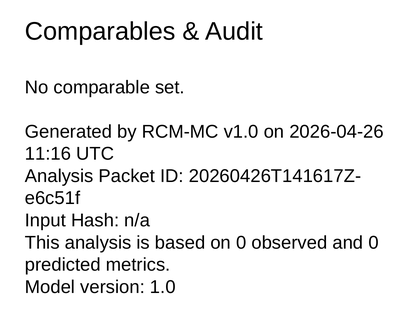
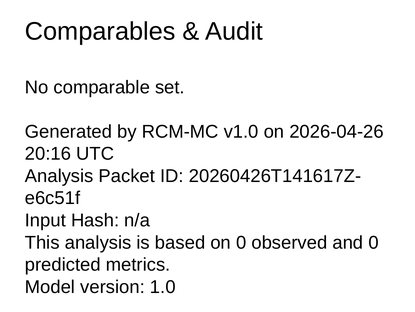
11:16: 11:16 -> 20:16
